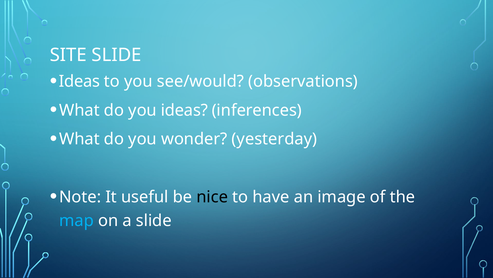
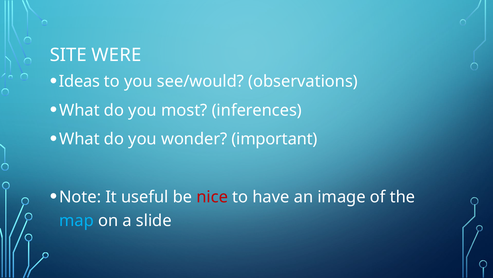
SITE SLIDE: SLIDE -> WERE
you ideas: ideas -> most
yesterday: yesterday -> important
nice colour: black -> red
